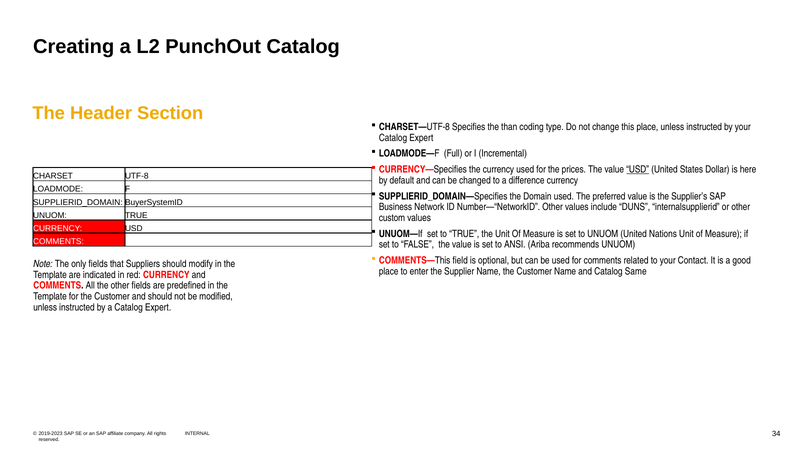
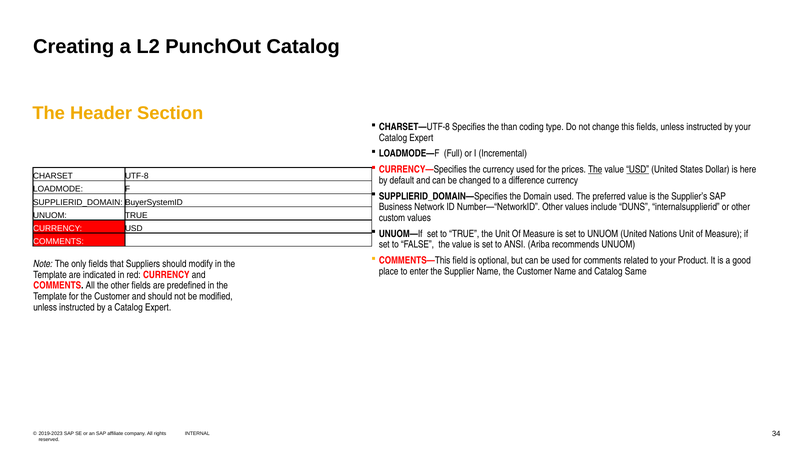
this place: place -> fields
The at (595, 170) underline: none -> present
Contact: Contact -> Product
